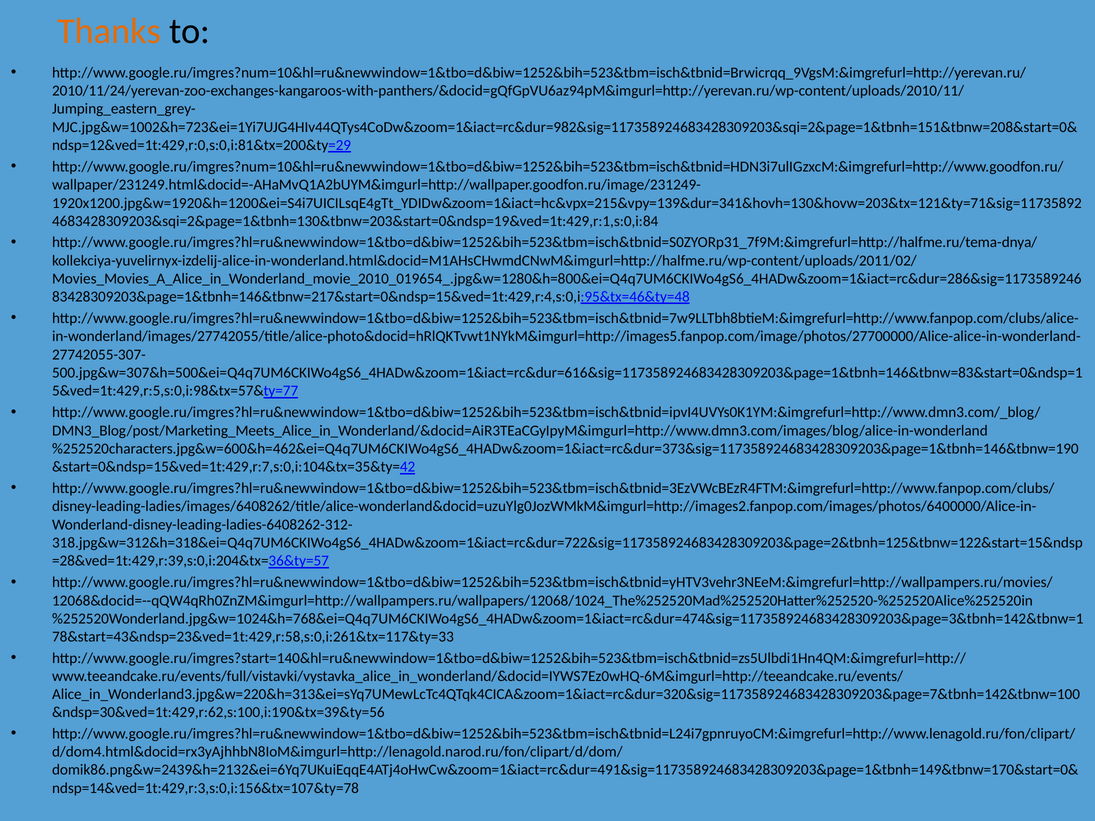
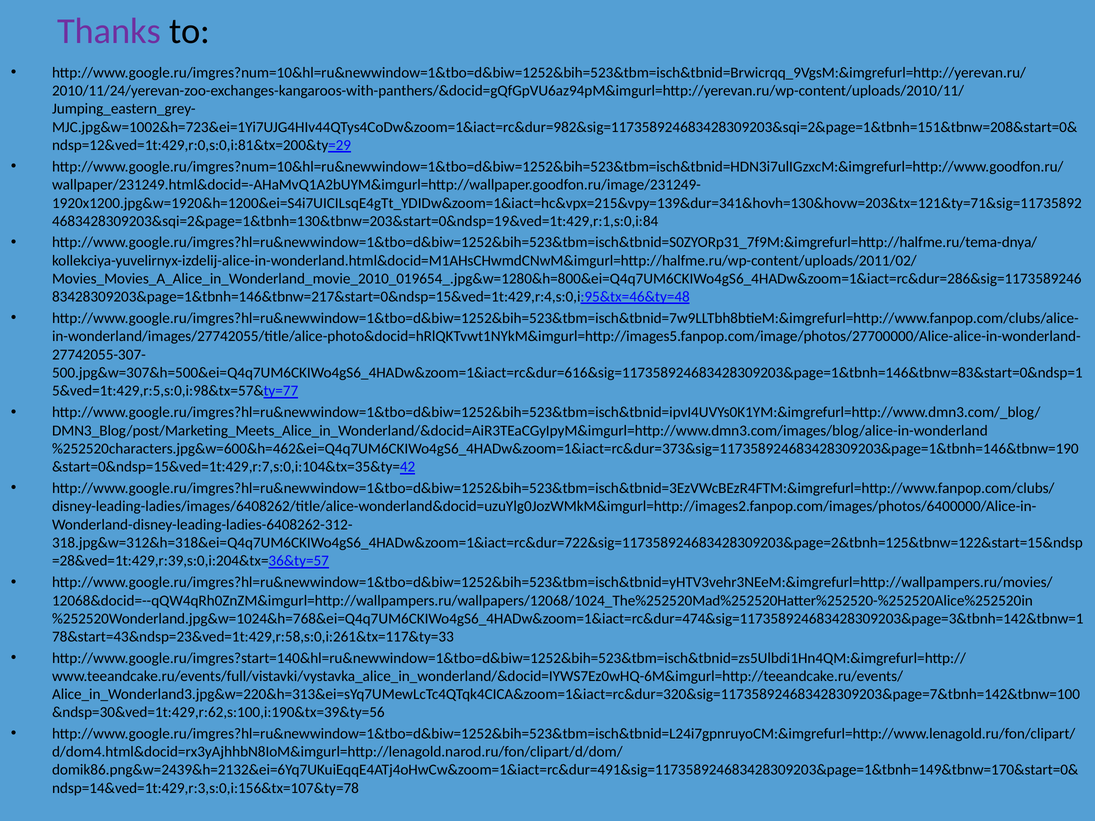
Thanks colour: orange -> purple
